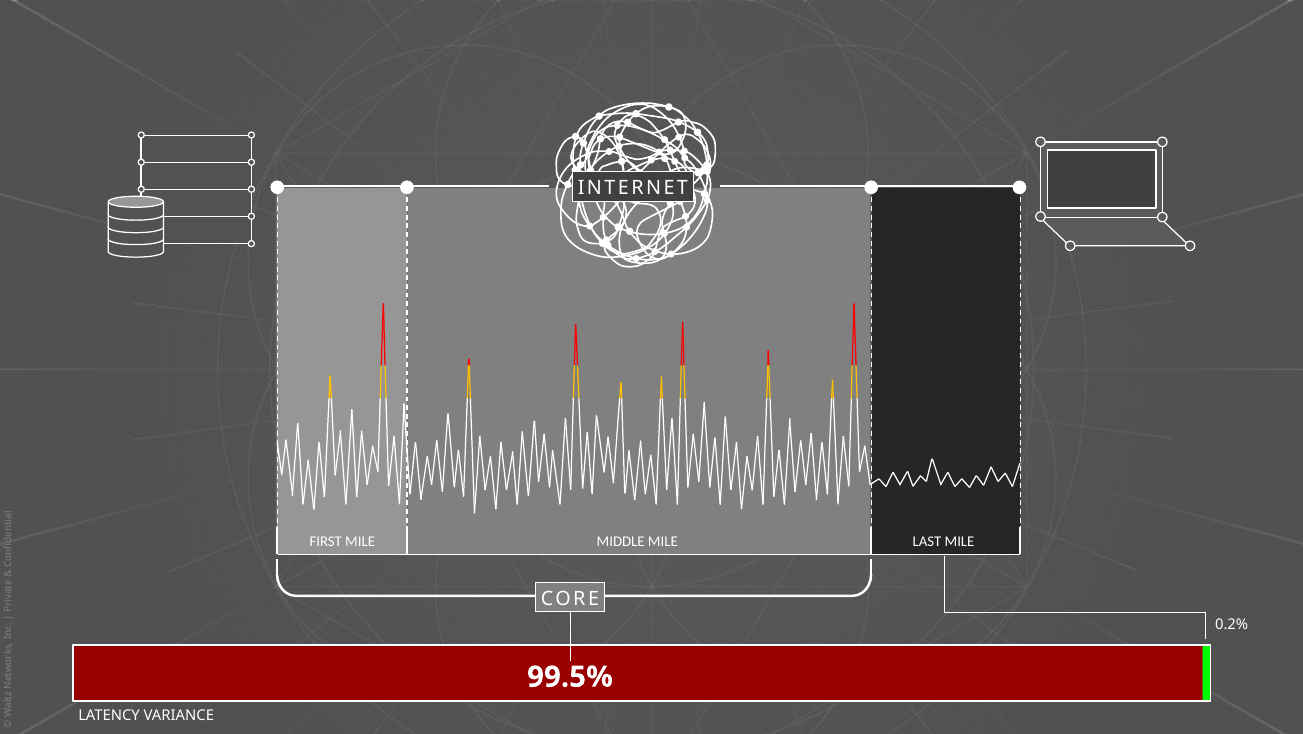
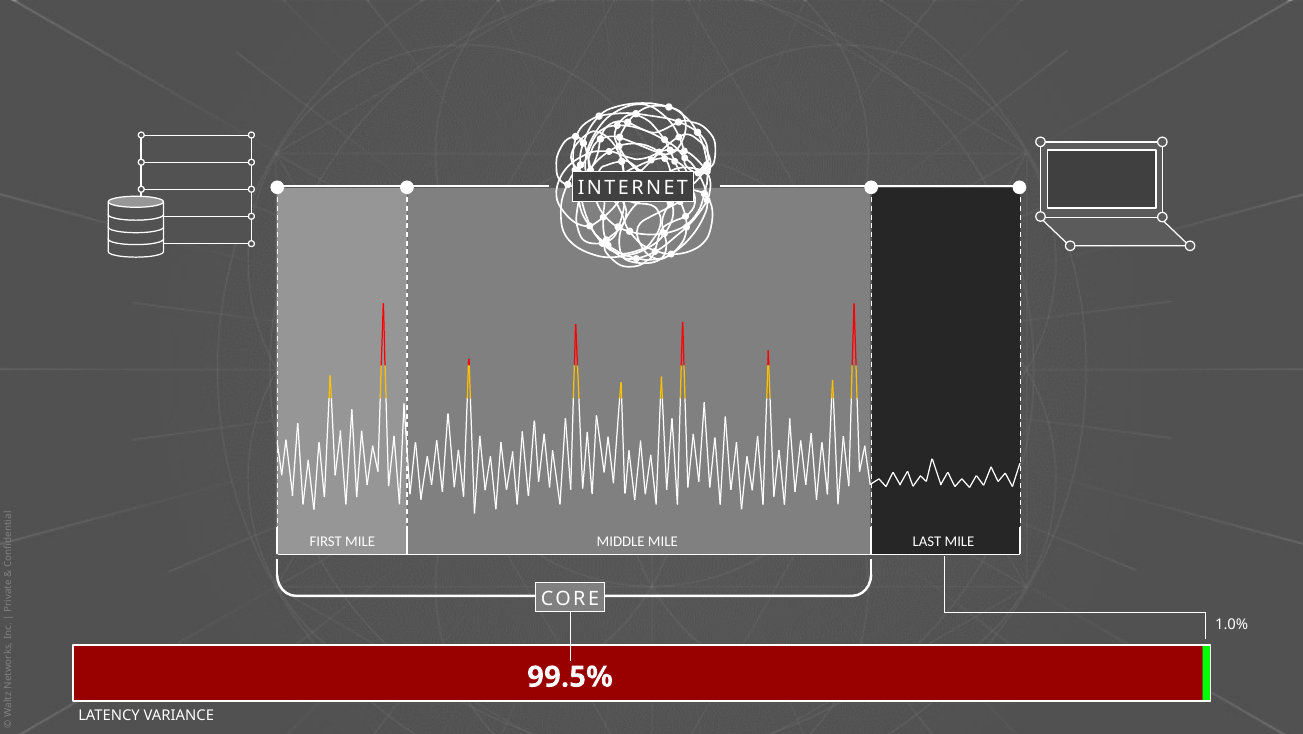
0.2%: 0.2% -> 1.0%
